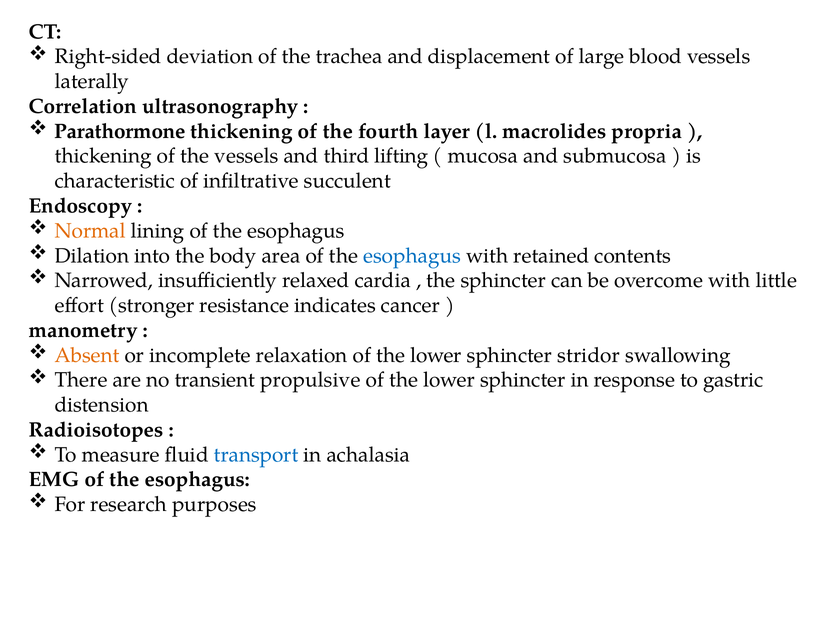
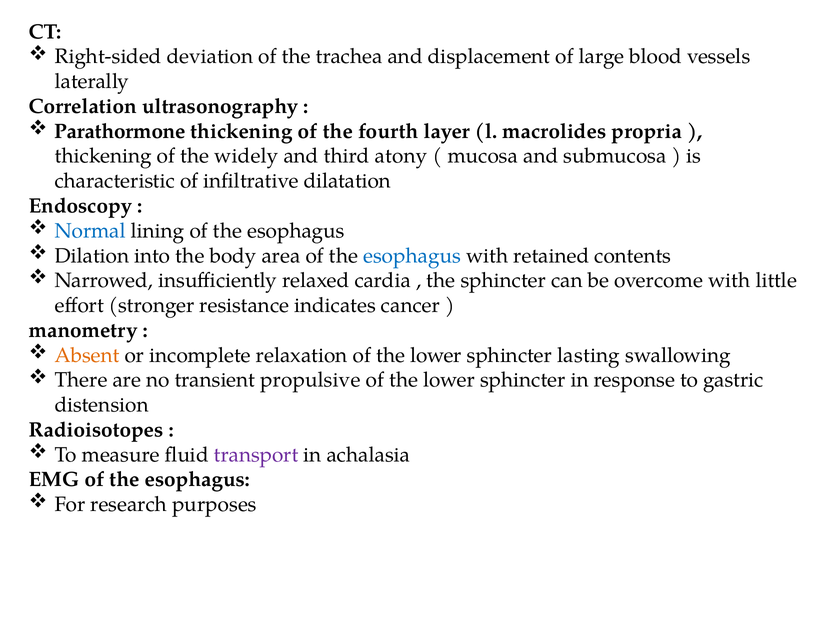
the vessels: vessels -> widely
lifting: lifting -> atony
succulent: succulent -> dilatation
Normal colour: orange -> blue
stridor: stridor -> lasting
transport colour: blue -> purple
